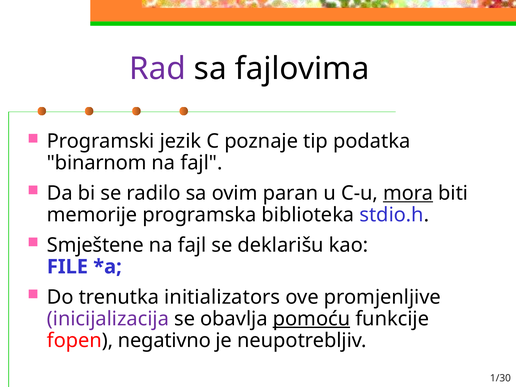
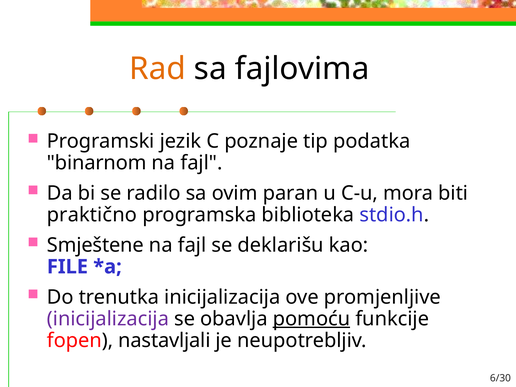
Rad colour: purple -> orange
mora underline: present -> none
memorije: memorije -> praktično
trenutka initializators: initializators -> inicijalizacija
negativno: negativno -> nastavljali
1/30: 1/30 -> 6/30
